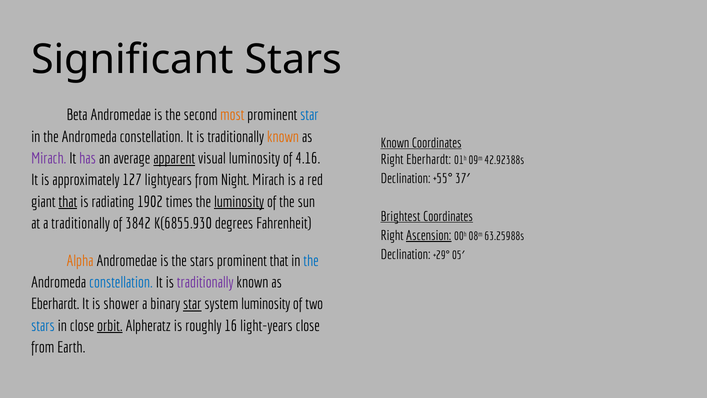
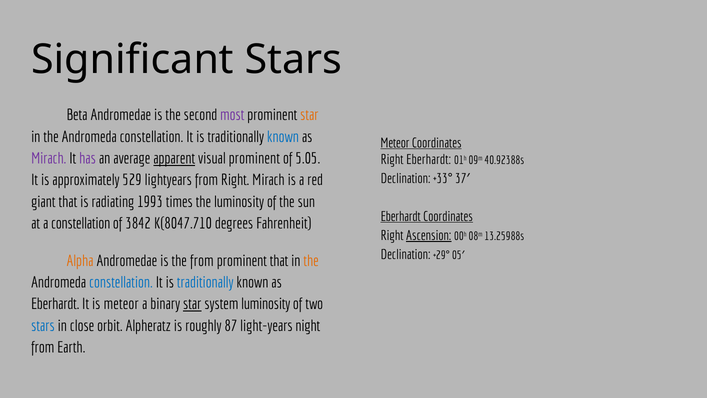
most colour: orange -> purple
star at (309, 115) colour: blue -> orange
known at (283, 137) colour: orange -> blue
Known at (395, 143): Known -> Meteor
visual luminosity: luminosity -> prominent
4.16: 4.16 -> 5.05
42.92388s: 42.92388s -> 40.92388s
+55°: +55° -> +33°
127: 127 -> 529
from Night: Night -> Right
that at (68, 202) underline: present -> none
1902: 1902 -> 1993
luminosity at (239, 202) underline: present -> none
Brightest at (401, 217): Brightest -> Eberhardt
a traditionally: traditionally -> constellation
K(6855.930: K(6855.930 -> K(8047.710
63.25988s: 63.25988s -> 13.25988s
the stars: stars -> from
the at (311, 261) colour: blue -> orange
traditionally at (205, 282) colour: purple -> blue
is shower: shower -> meteor
orbit underline: present -> none
16: 16 -> 87
light-years close: close -> night
